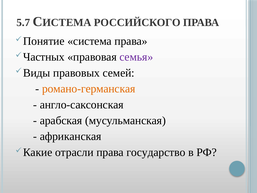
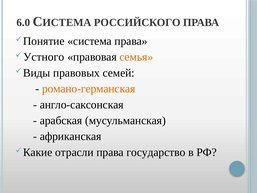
5.7: 5.7 -> 6.0
Частных: Частных -> Устного
семья colour: purple -> orange
